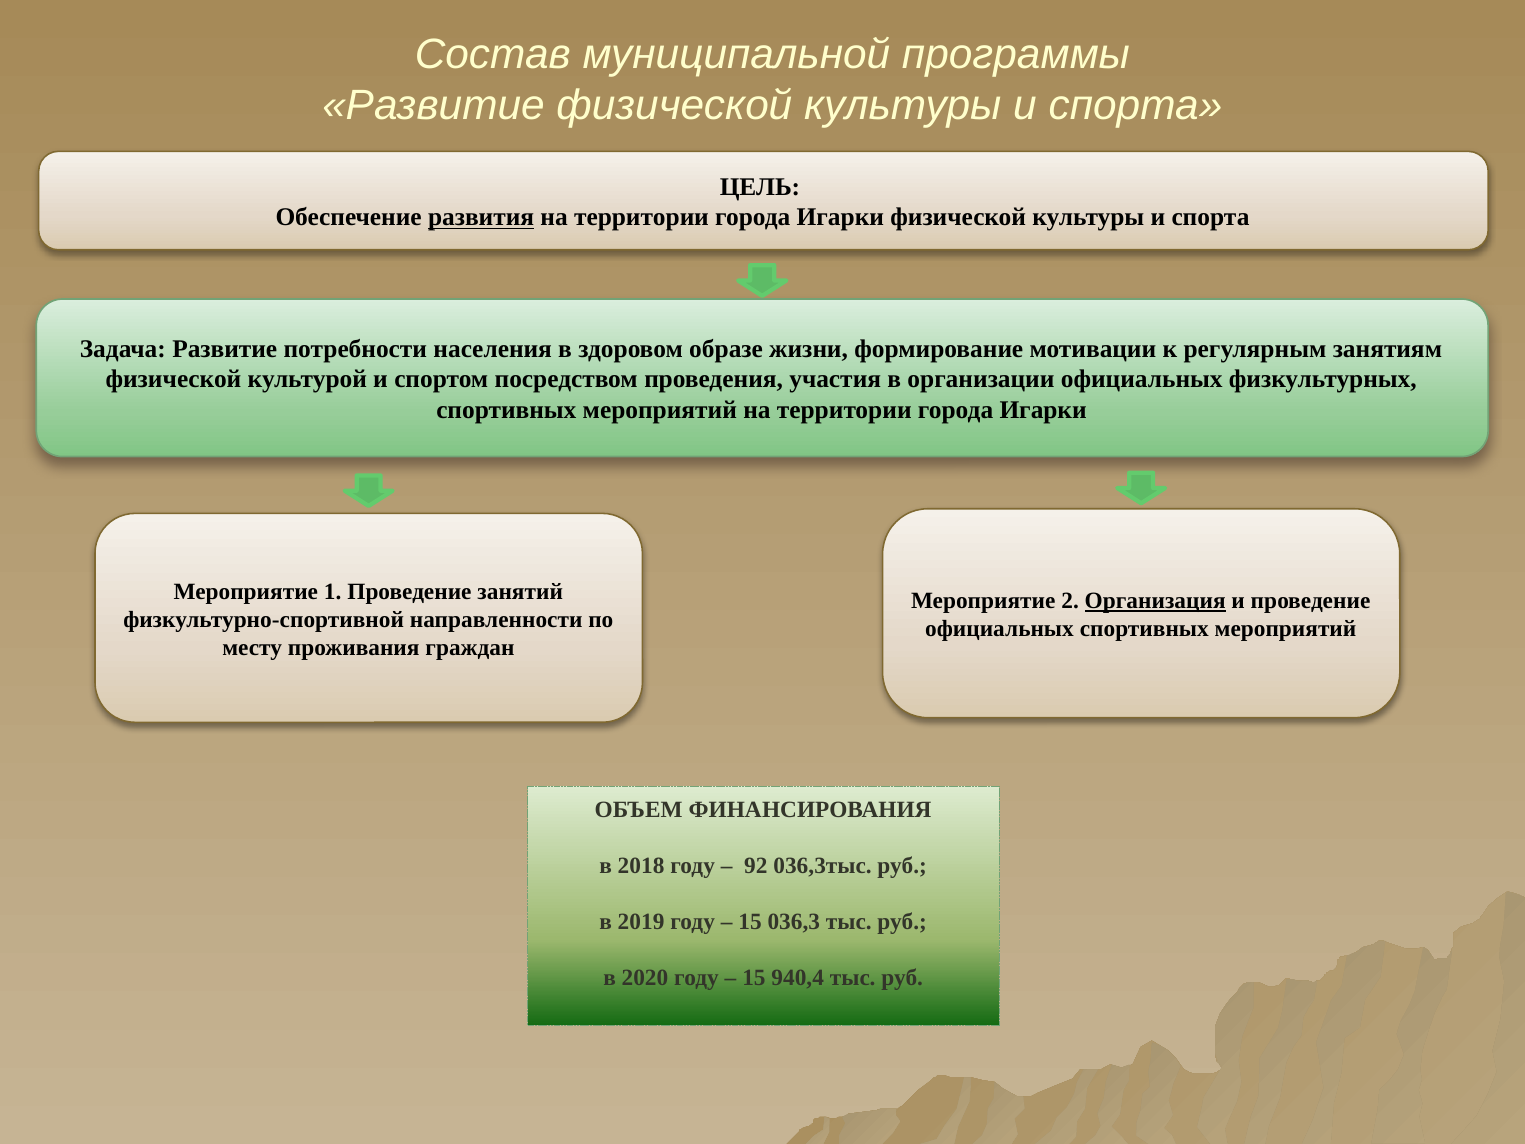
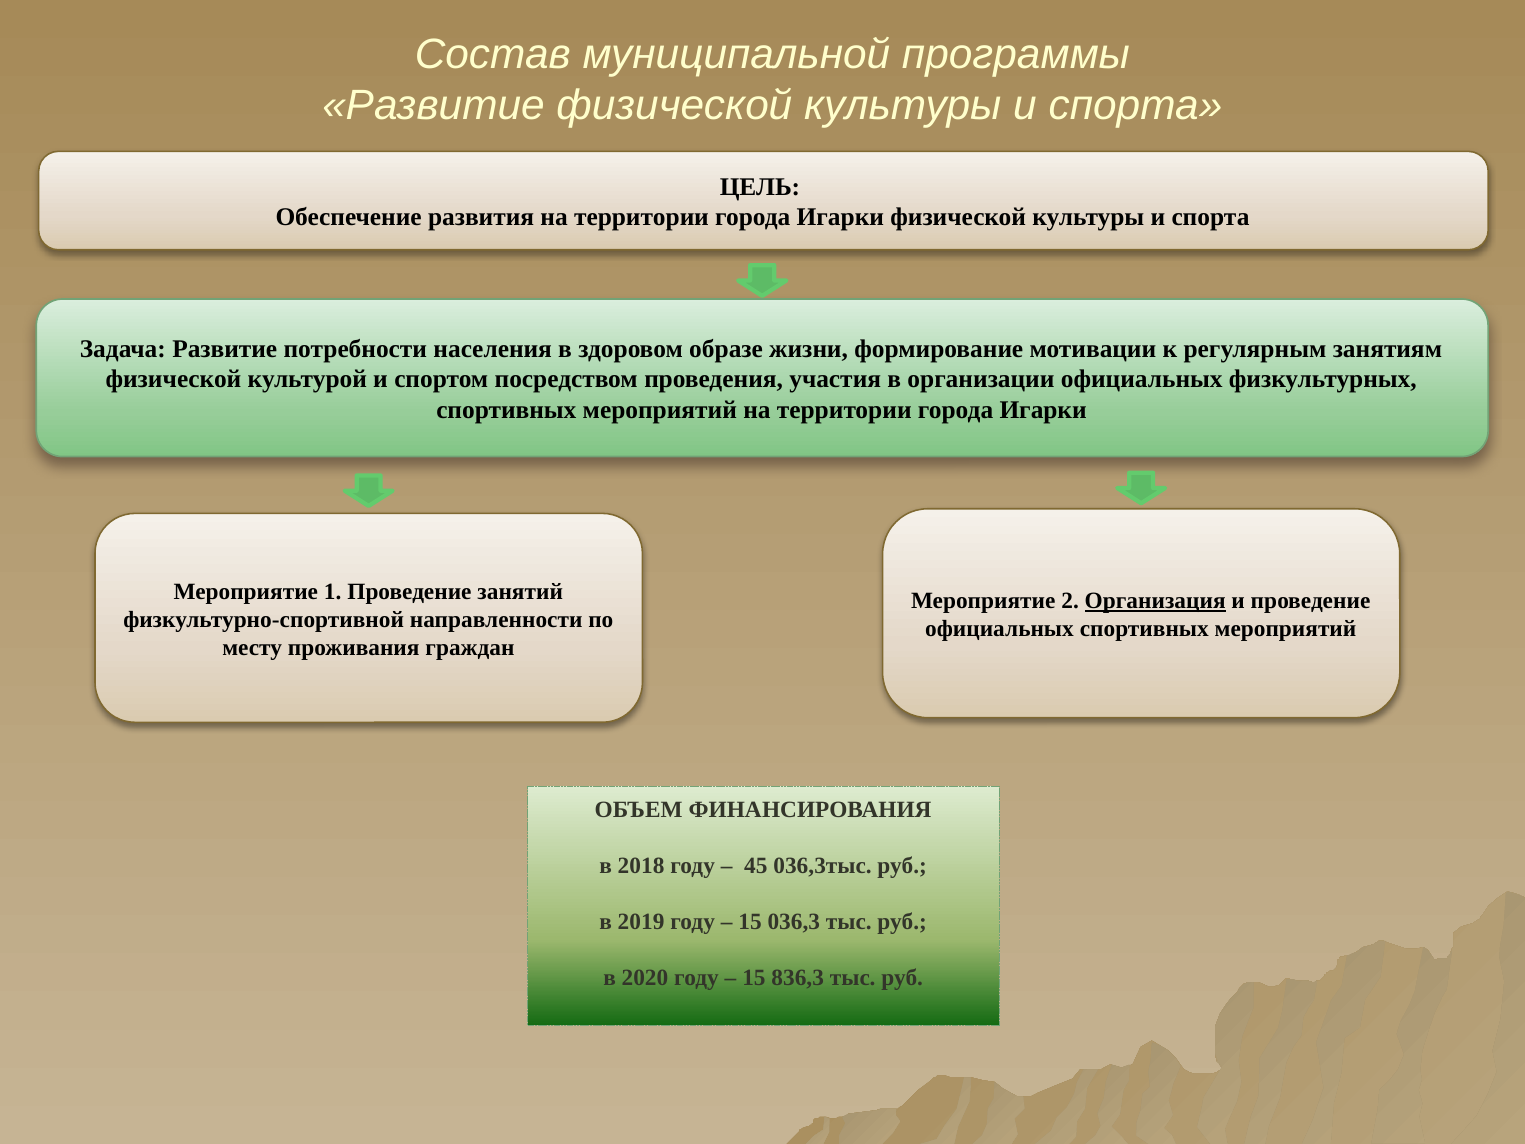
развития underline: present -> none
92: 92 -> 45
940,4: 940,4 -> 836,3
